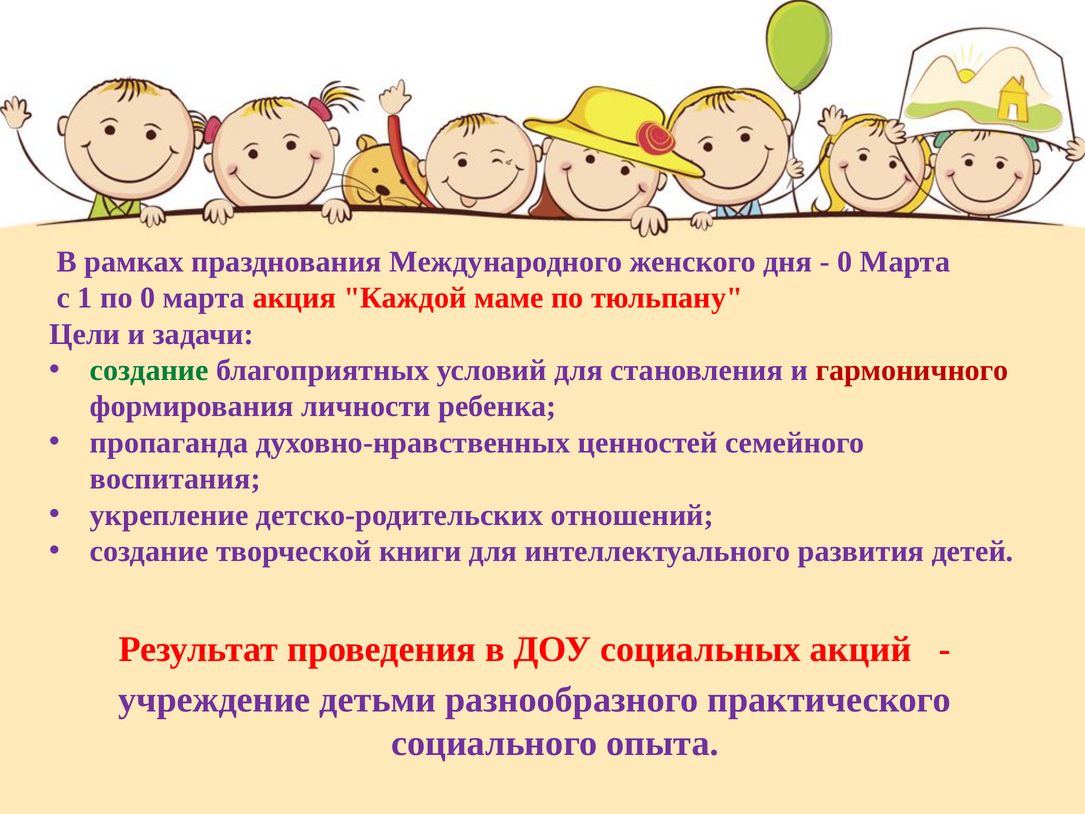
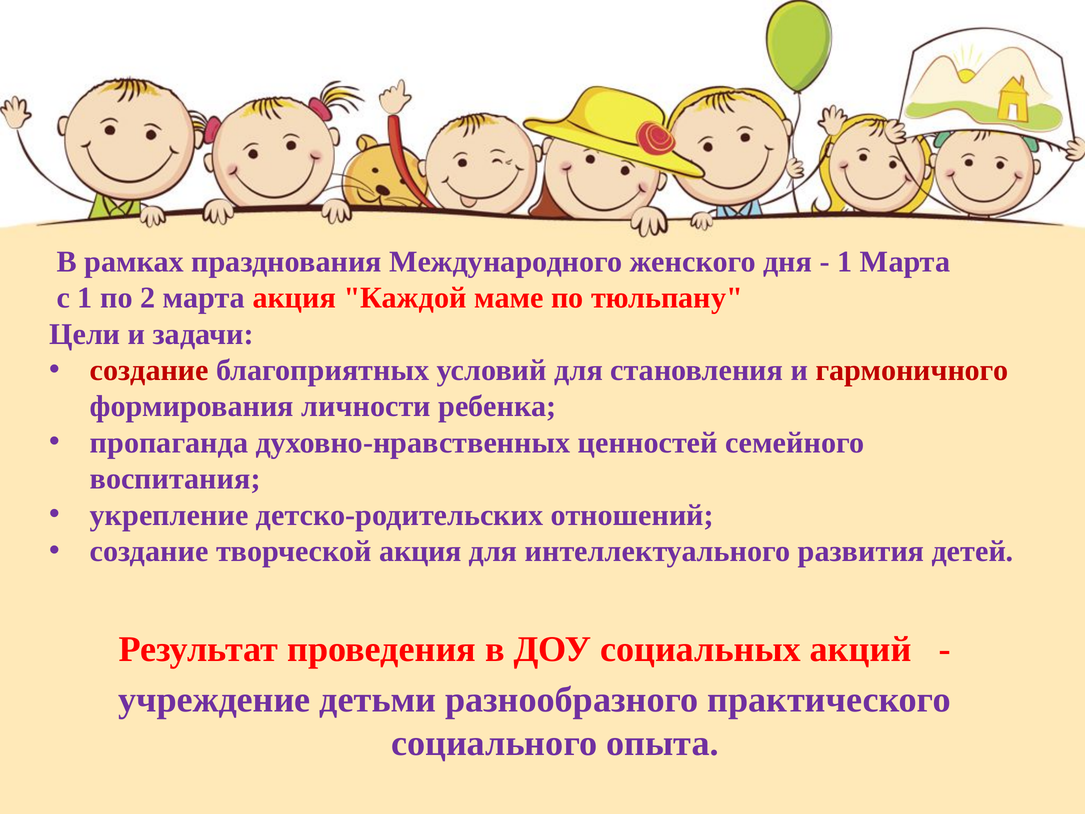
0 at (845, 262): 0 -> 1
по 0: 0 -> 2
создание at (149, 370) colour: green -> red
творческой книги: книги -> акция
